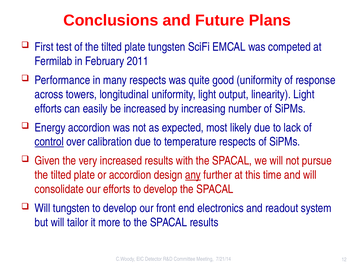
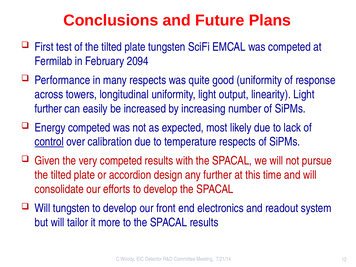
2011: 2011 -> 2094
efforts at (48, 109): efforts -> further
Energy accordion: accordion -> competed
very increased: increased -> competed
any underline: present -> none
